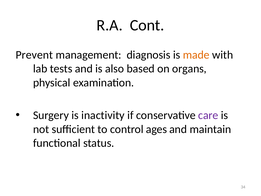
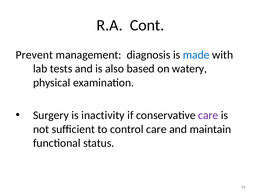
made colour: orange -> blue
organs: organs -> watery
control ages: ages -> care
